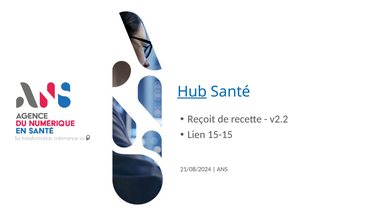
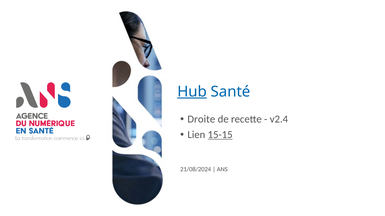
Reçoit: Reçoit -> Droite
v2.2: v2.2 -> v2.4
15-15 underline: none -> present
